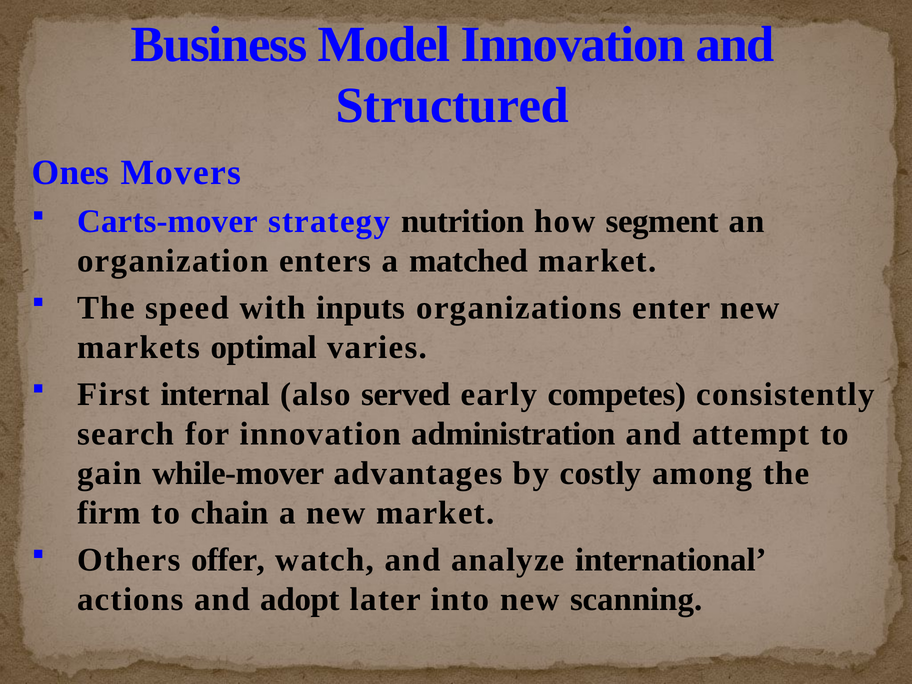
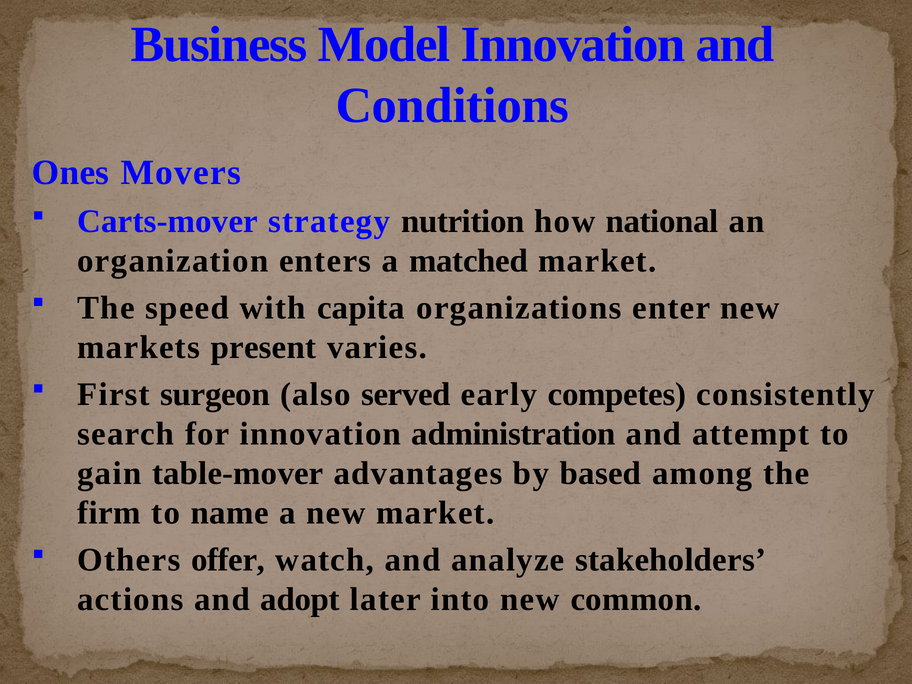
Structured: Structured -> Conditions
segment: segment -> national
inputs: inputs -> capita
optimal: optimal -> present
internal: internal -> surgeon
while-mover: while-mover -> table-mover
costly: costly -> based
chain: chain -> name
international: international -> stakeholders
scanning: scanning -> common
